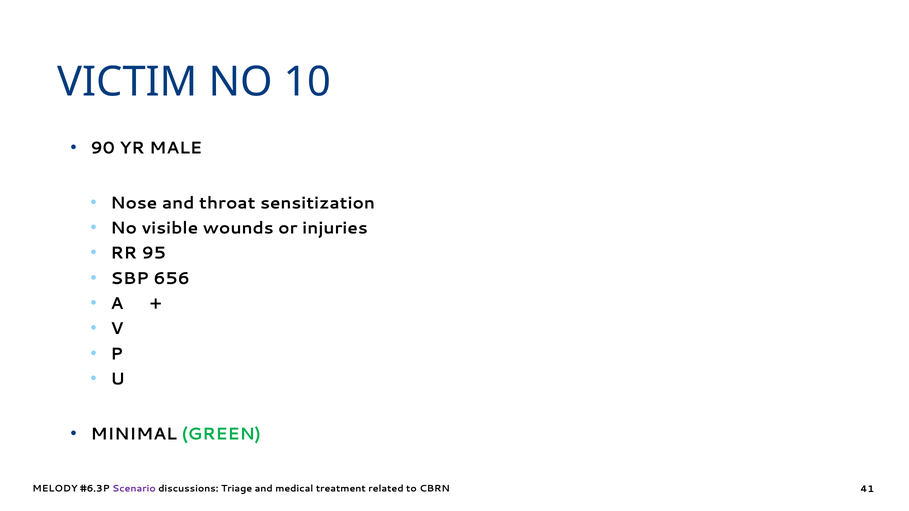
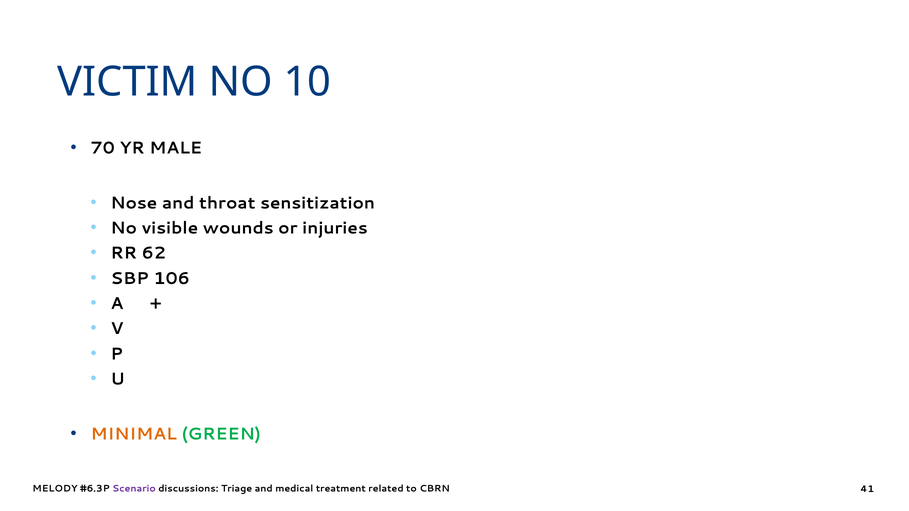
90: 90 -> 70
95: 95 -> 62
656: 656 -> 106
MINIMAL colour: black -> orange
